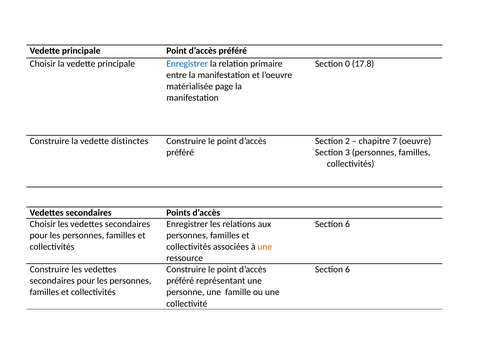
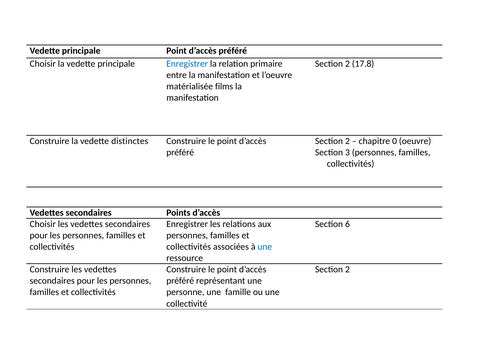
0 at (347, 64): 0 -> 2
page: page -> films
7: 7 -> 0
une at (265, 247) colour: orange -> blue
6 at (347, 270): 6 -> 2
